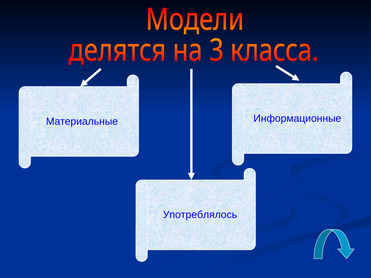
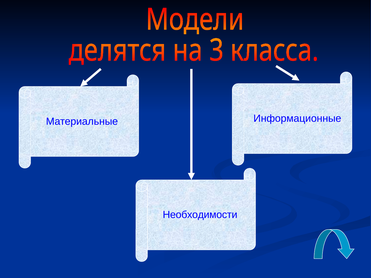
Употреблялось: Употреблялось -> Необходимости
